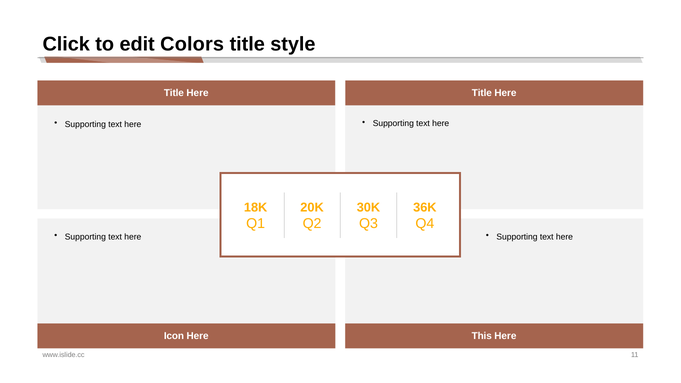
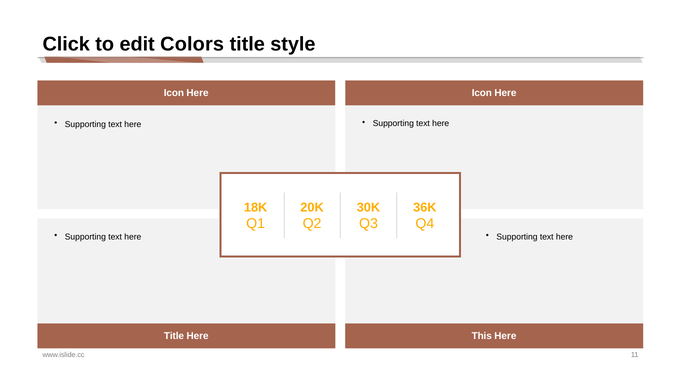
Title at (174, 93): Title -> Icon
Title at (482, 93): Title -> Icon
Icon at (174, 336): Icon -> Title
